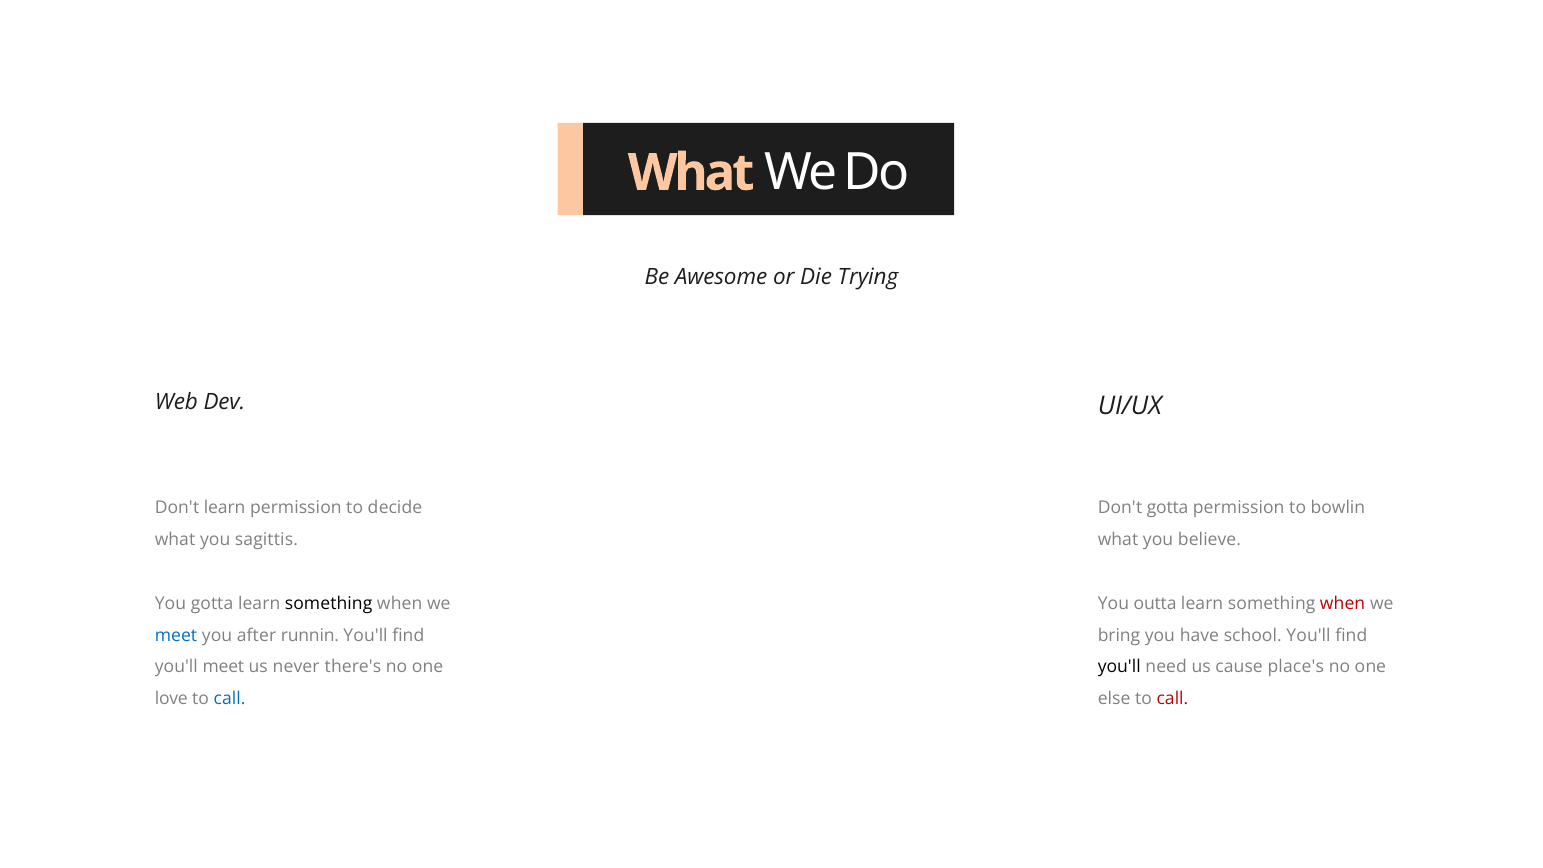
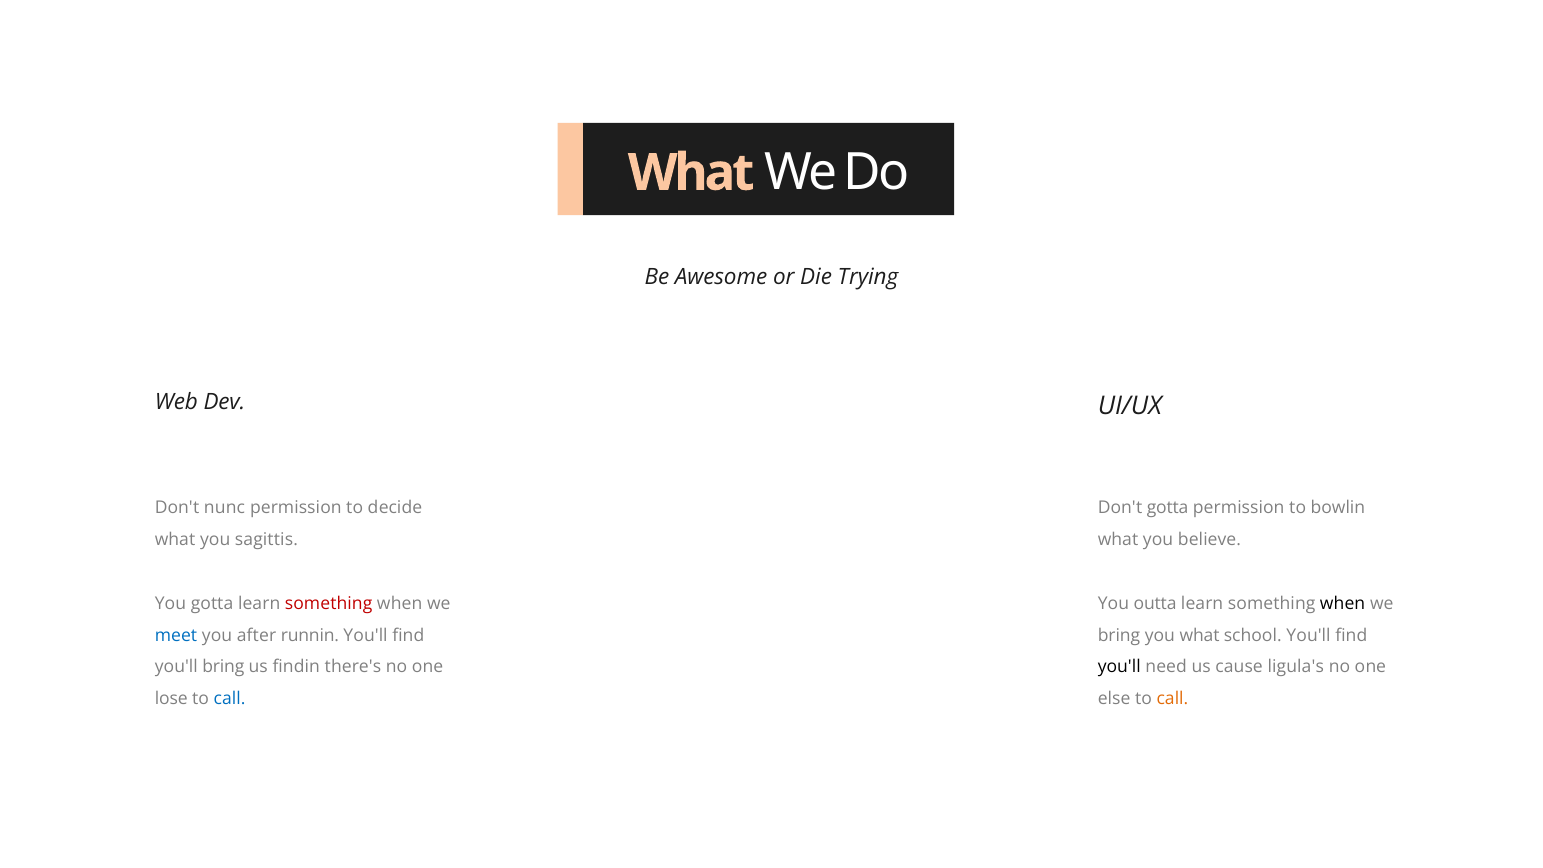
Don't learn: learn -> nunc
something at (329, 603) colour: black -> red
when at (1343, 603) colour: red -> black
you have: have -> what
you'll meet: meet -> bring
never: never -> findin
place's: place's -> ligula's
love: love -> lose
call at (1172, 699) colour: red -> orange
